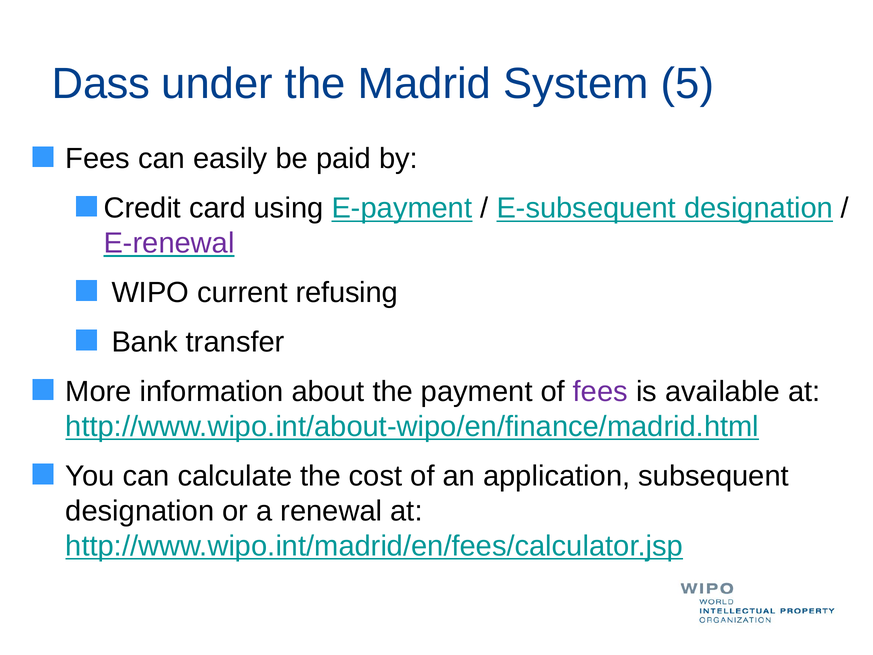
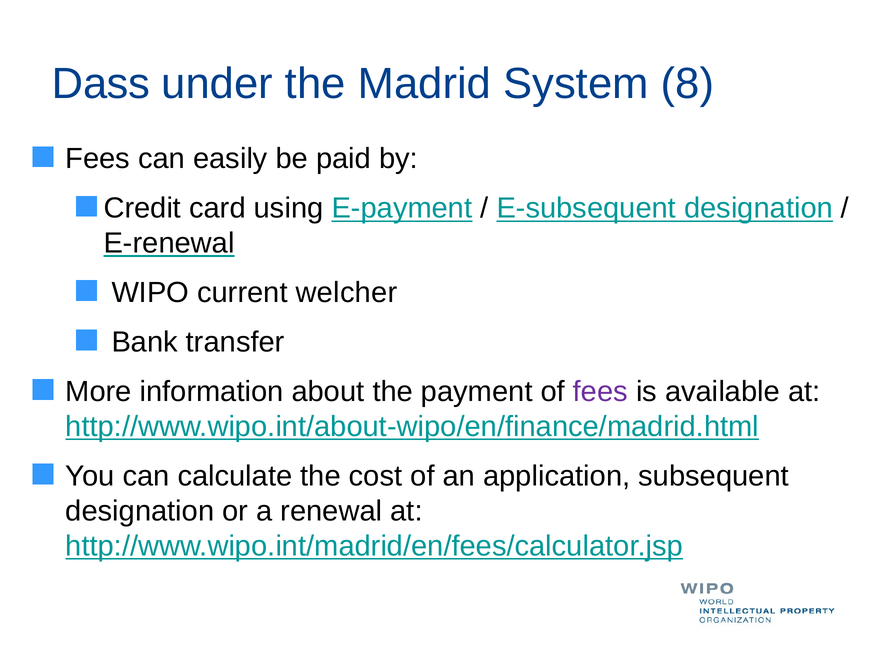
5: 5 -> 8
E-renewal colour: purple -> black
refusing: refusing -> welcher
